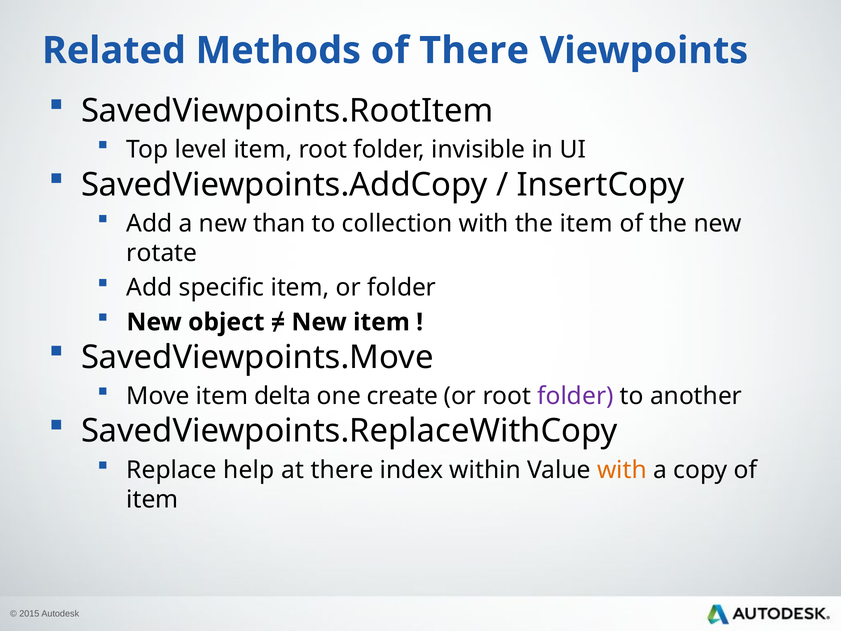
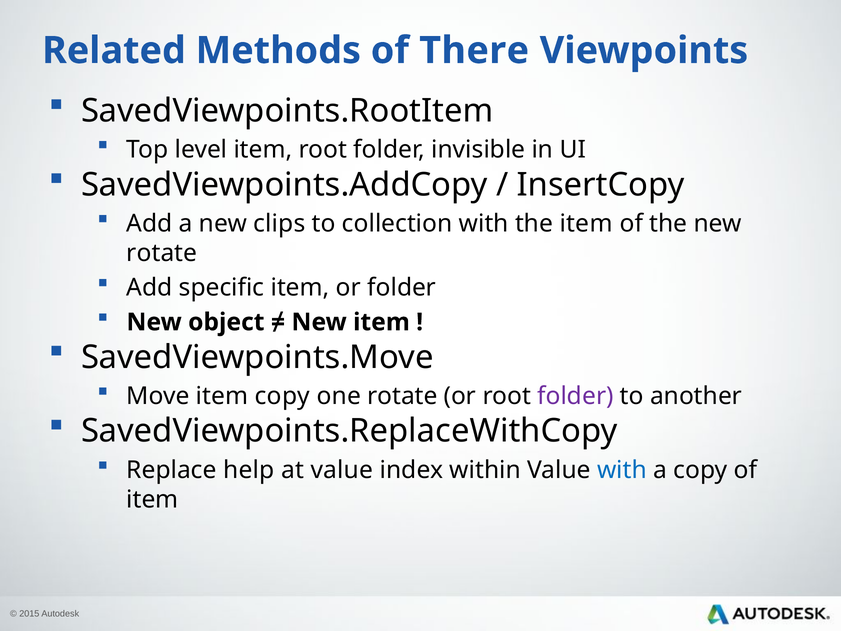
than: than -> clips
item delta: delta -> copy
one create: create -> rotate
at there: there -> value
with at (622, 470) colour: orange -> blue
